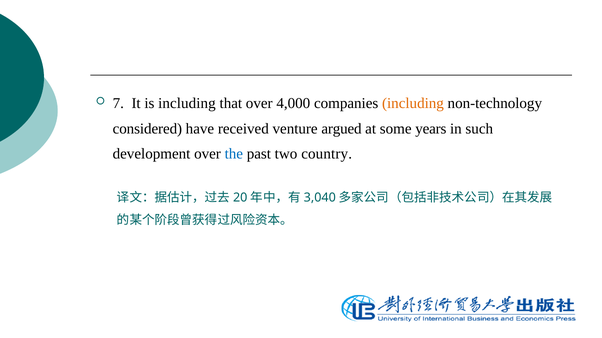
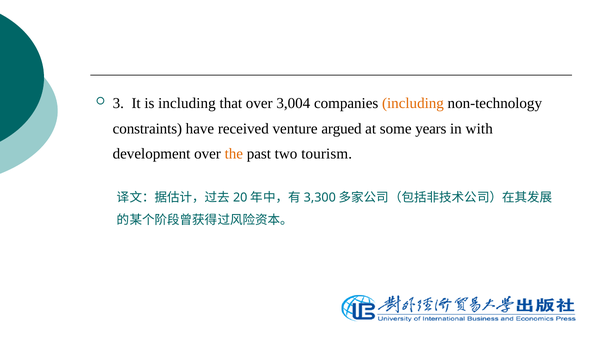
7: 7 -> 3
4,000: 4,000 -> 3,004
considered: considered -> constraints
such: such -> with
the colour: blue -> orange
country: country -> tourism
3,040: 3,040 -> 3,300
